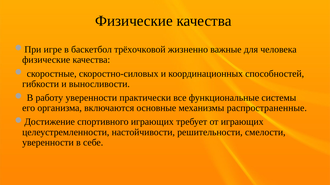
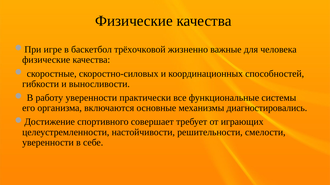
распространенные: распространенные -> диагностировались
спортивного играющих: играющих -> совершает
